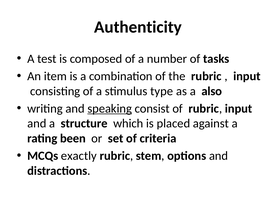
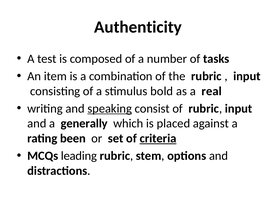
type: type -> bold
also: also -> real
structure: structure -> generally
criteria underline: none -> present
exactly: exactly -> leading
